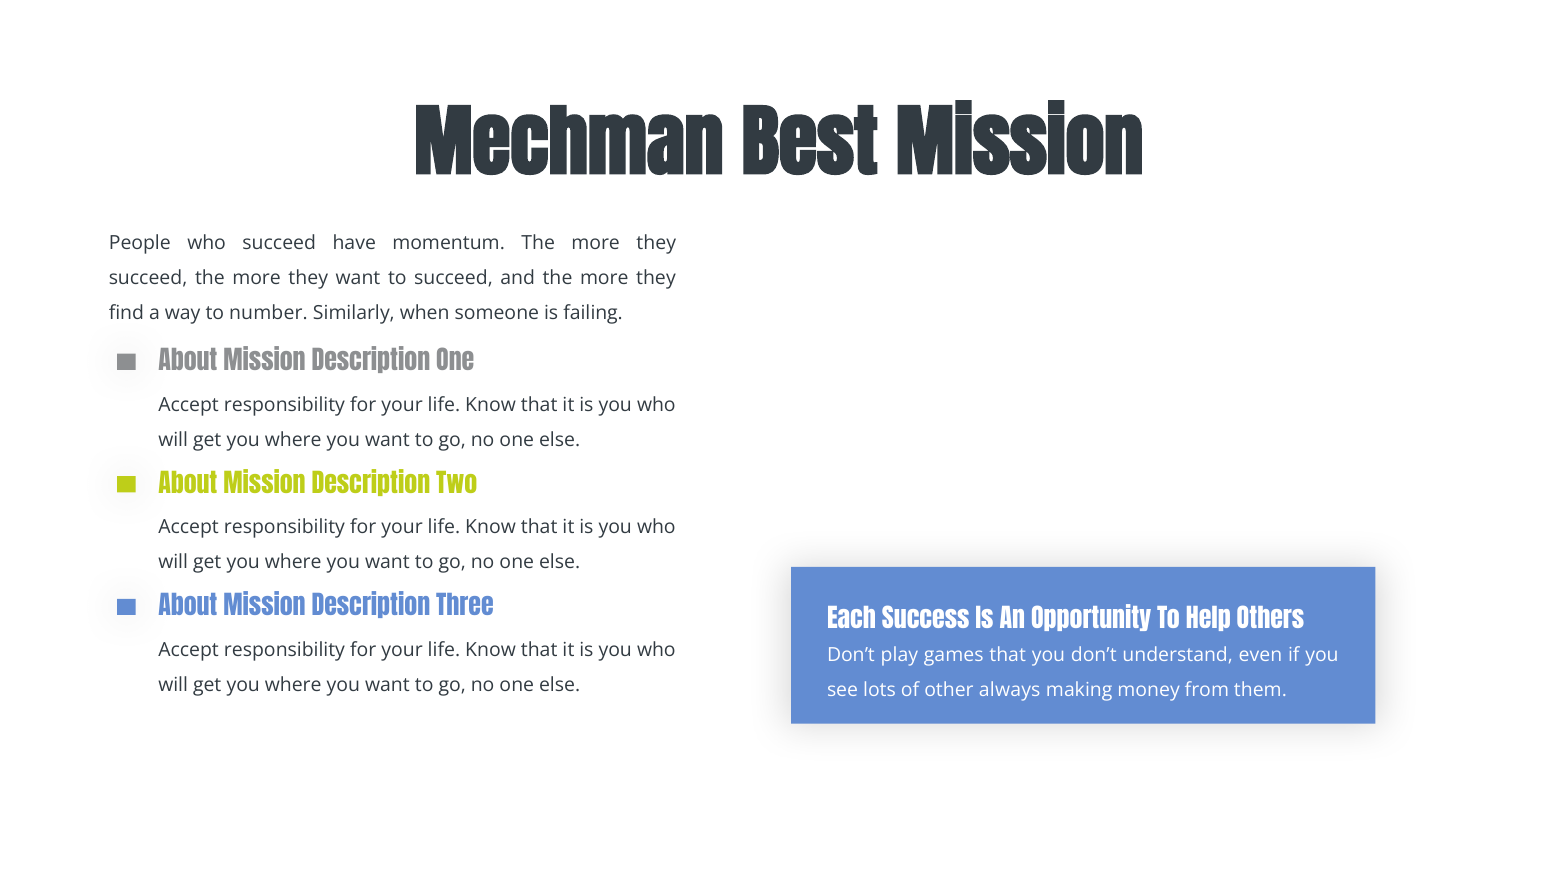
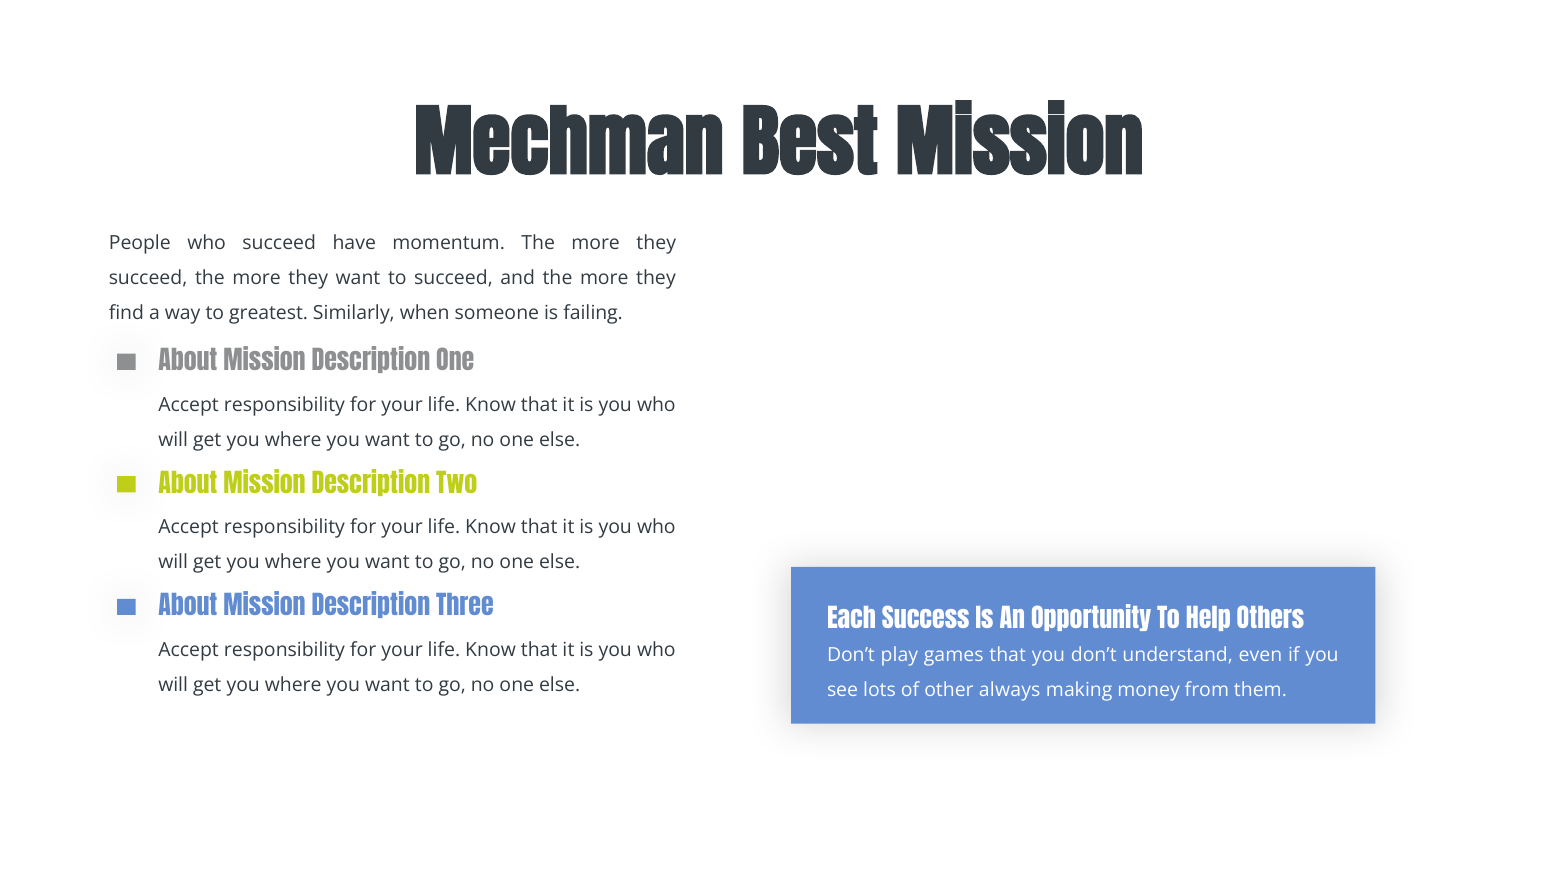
number: number -> greatest
